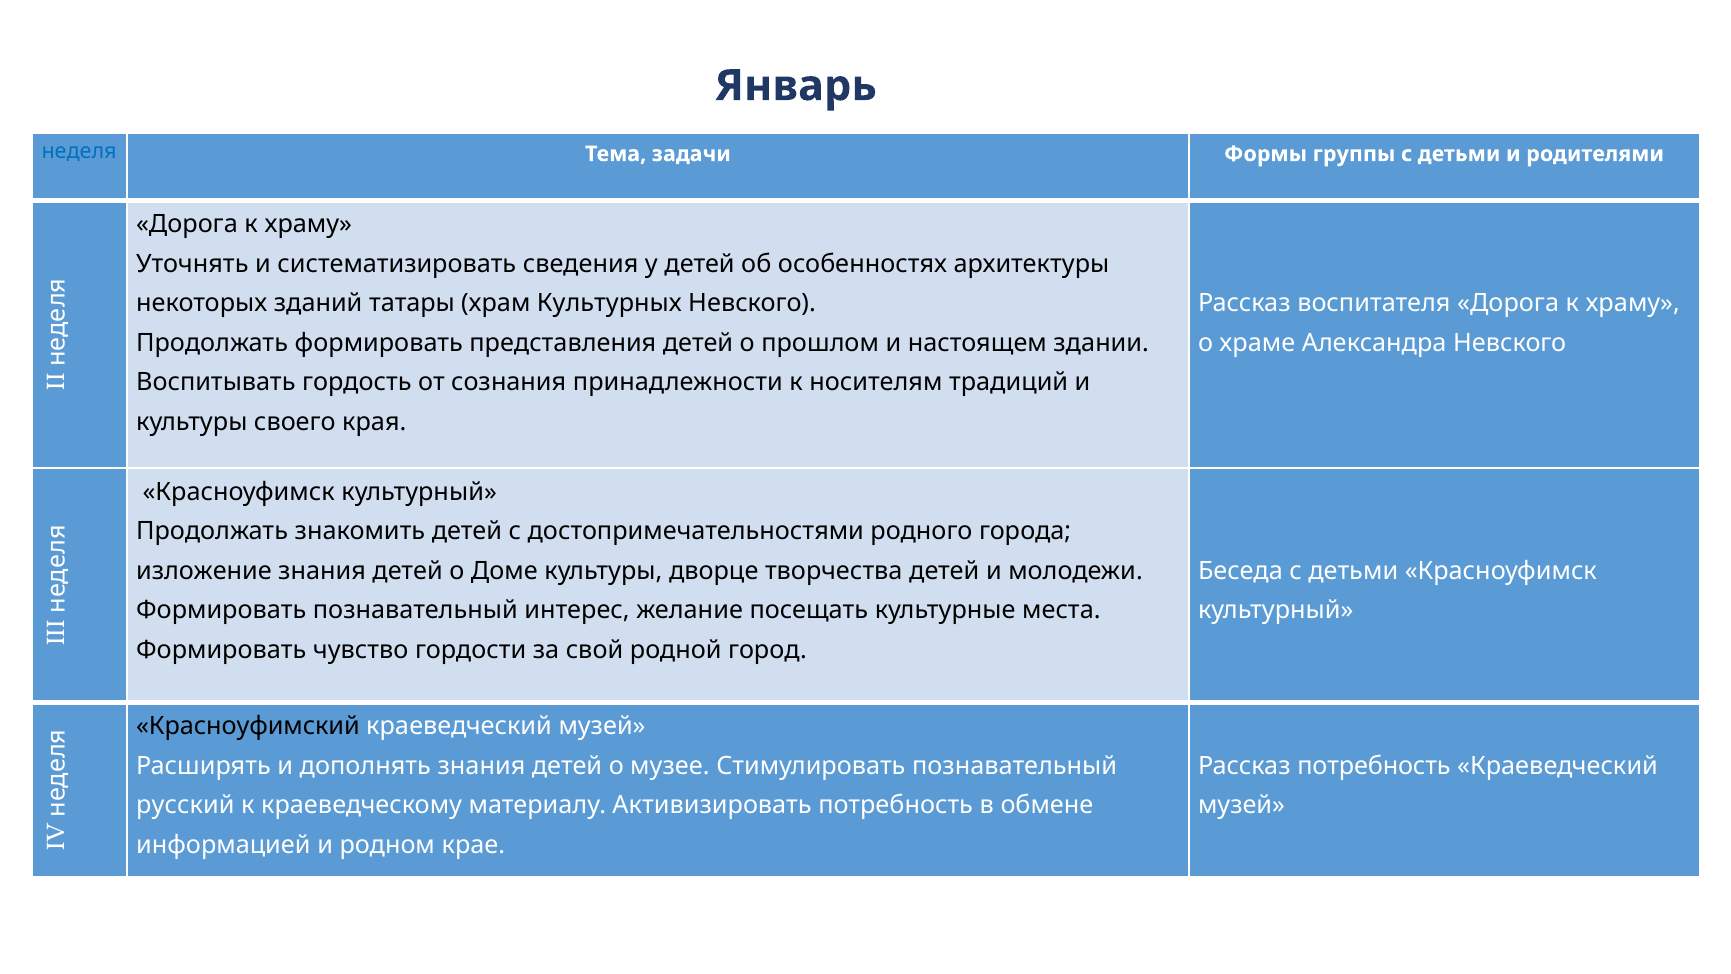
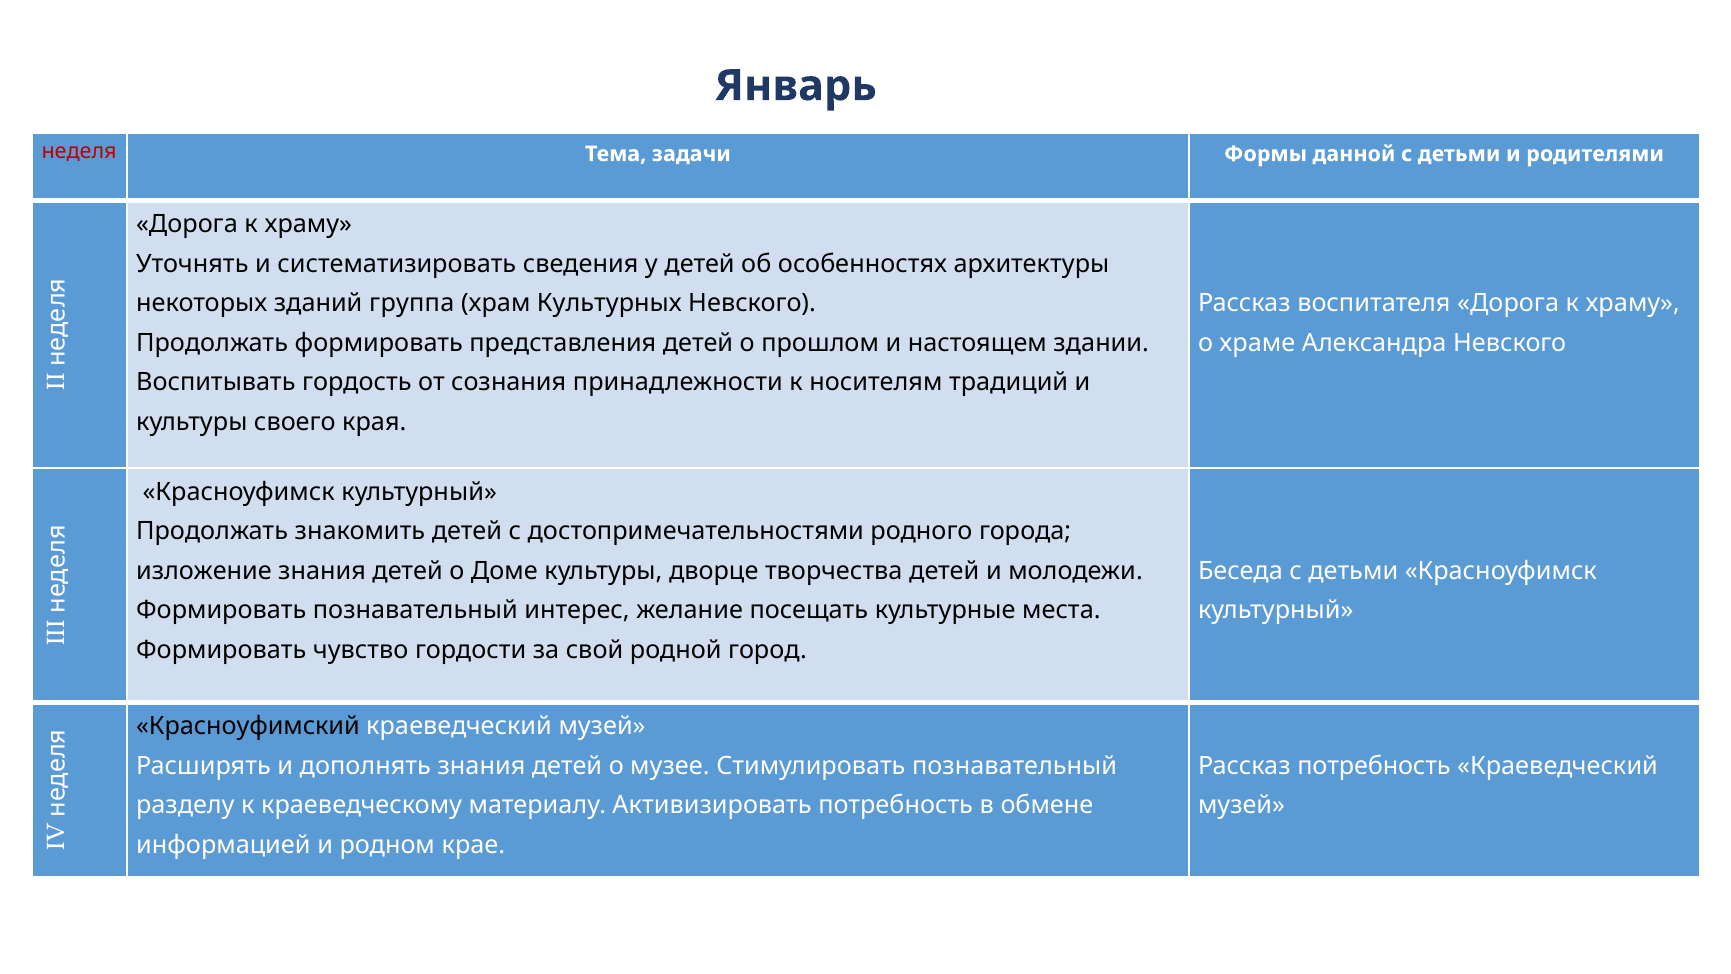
неделя colour: blue -> red
группы: группы -> данной
татары: татары -> группа
русский: русский -> разделу
